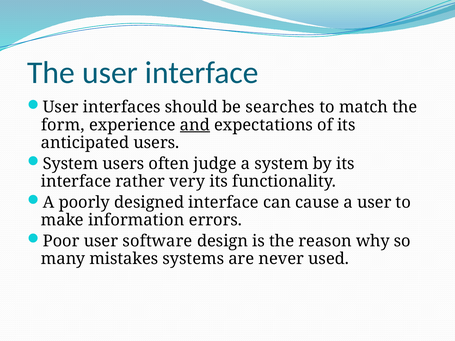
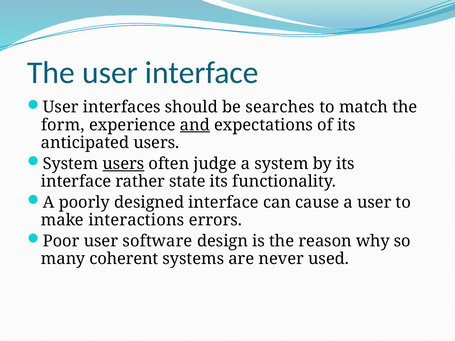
users at (123, 164) underline: none -> present
very: very -> state
information: information -> interactions
mistakes: mistakes -> coherent
